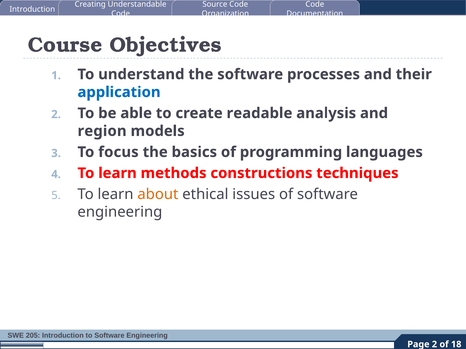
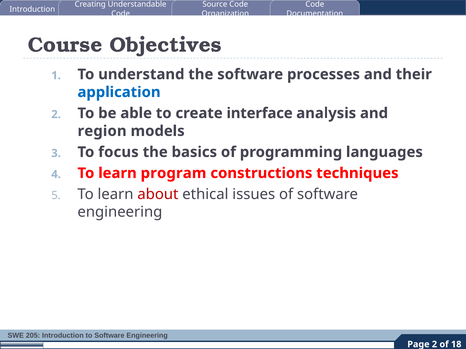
readable: readable -> interface
methods: methods -> program
about colour: orange -> red
